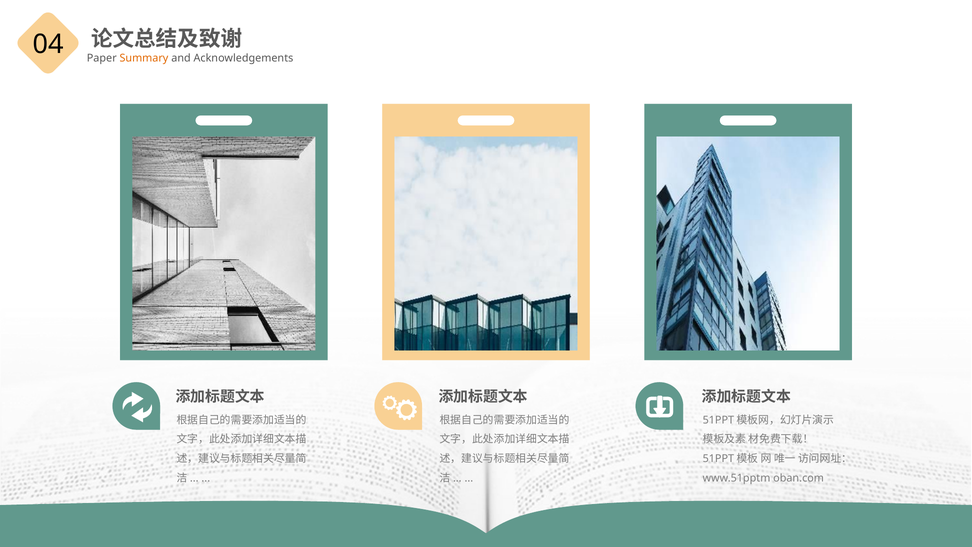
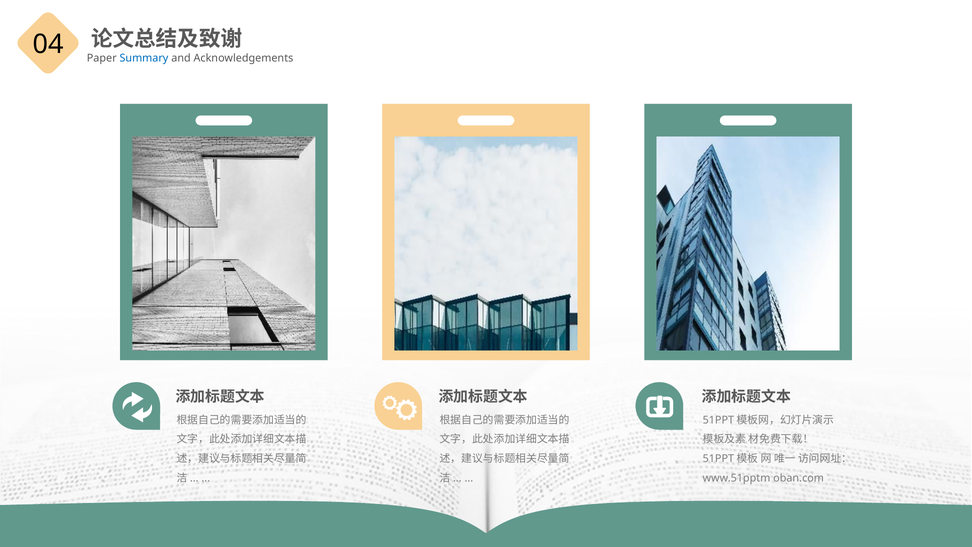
Summary colour: orange -> blue
